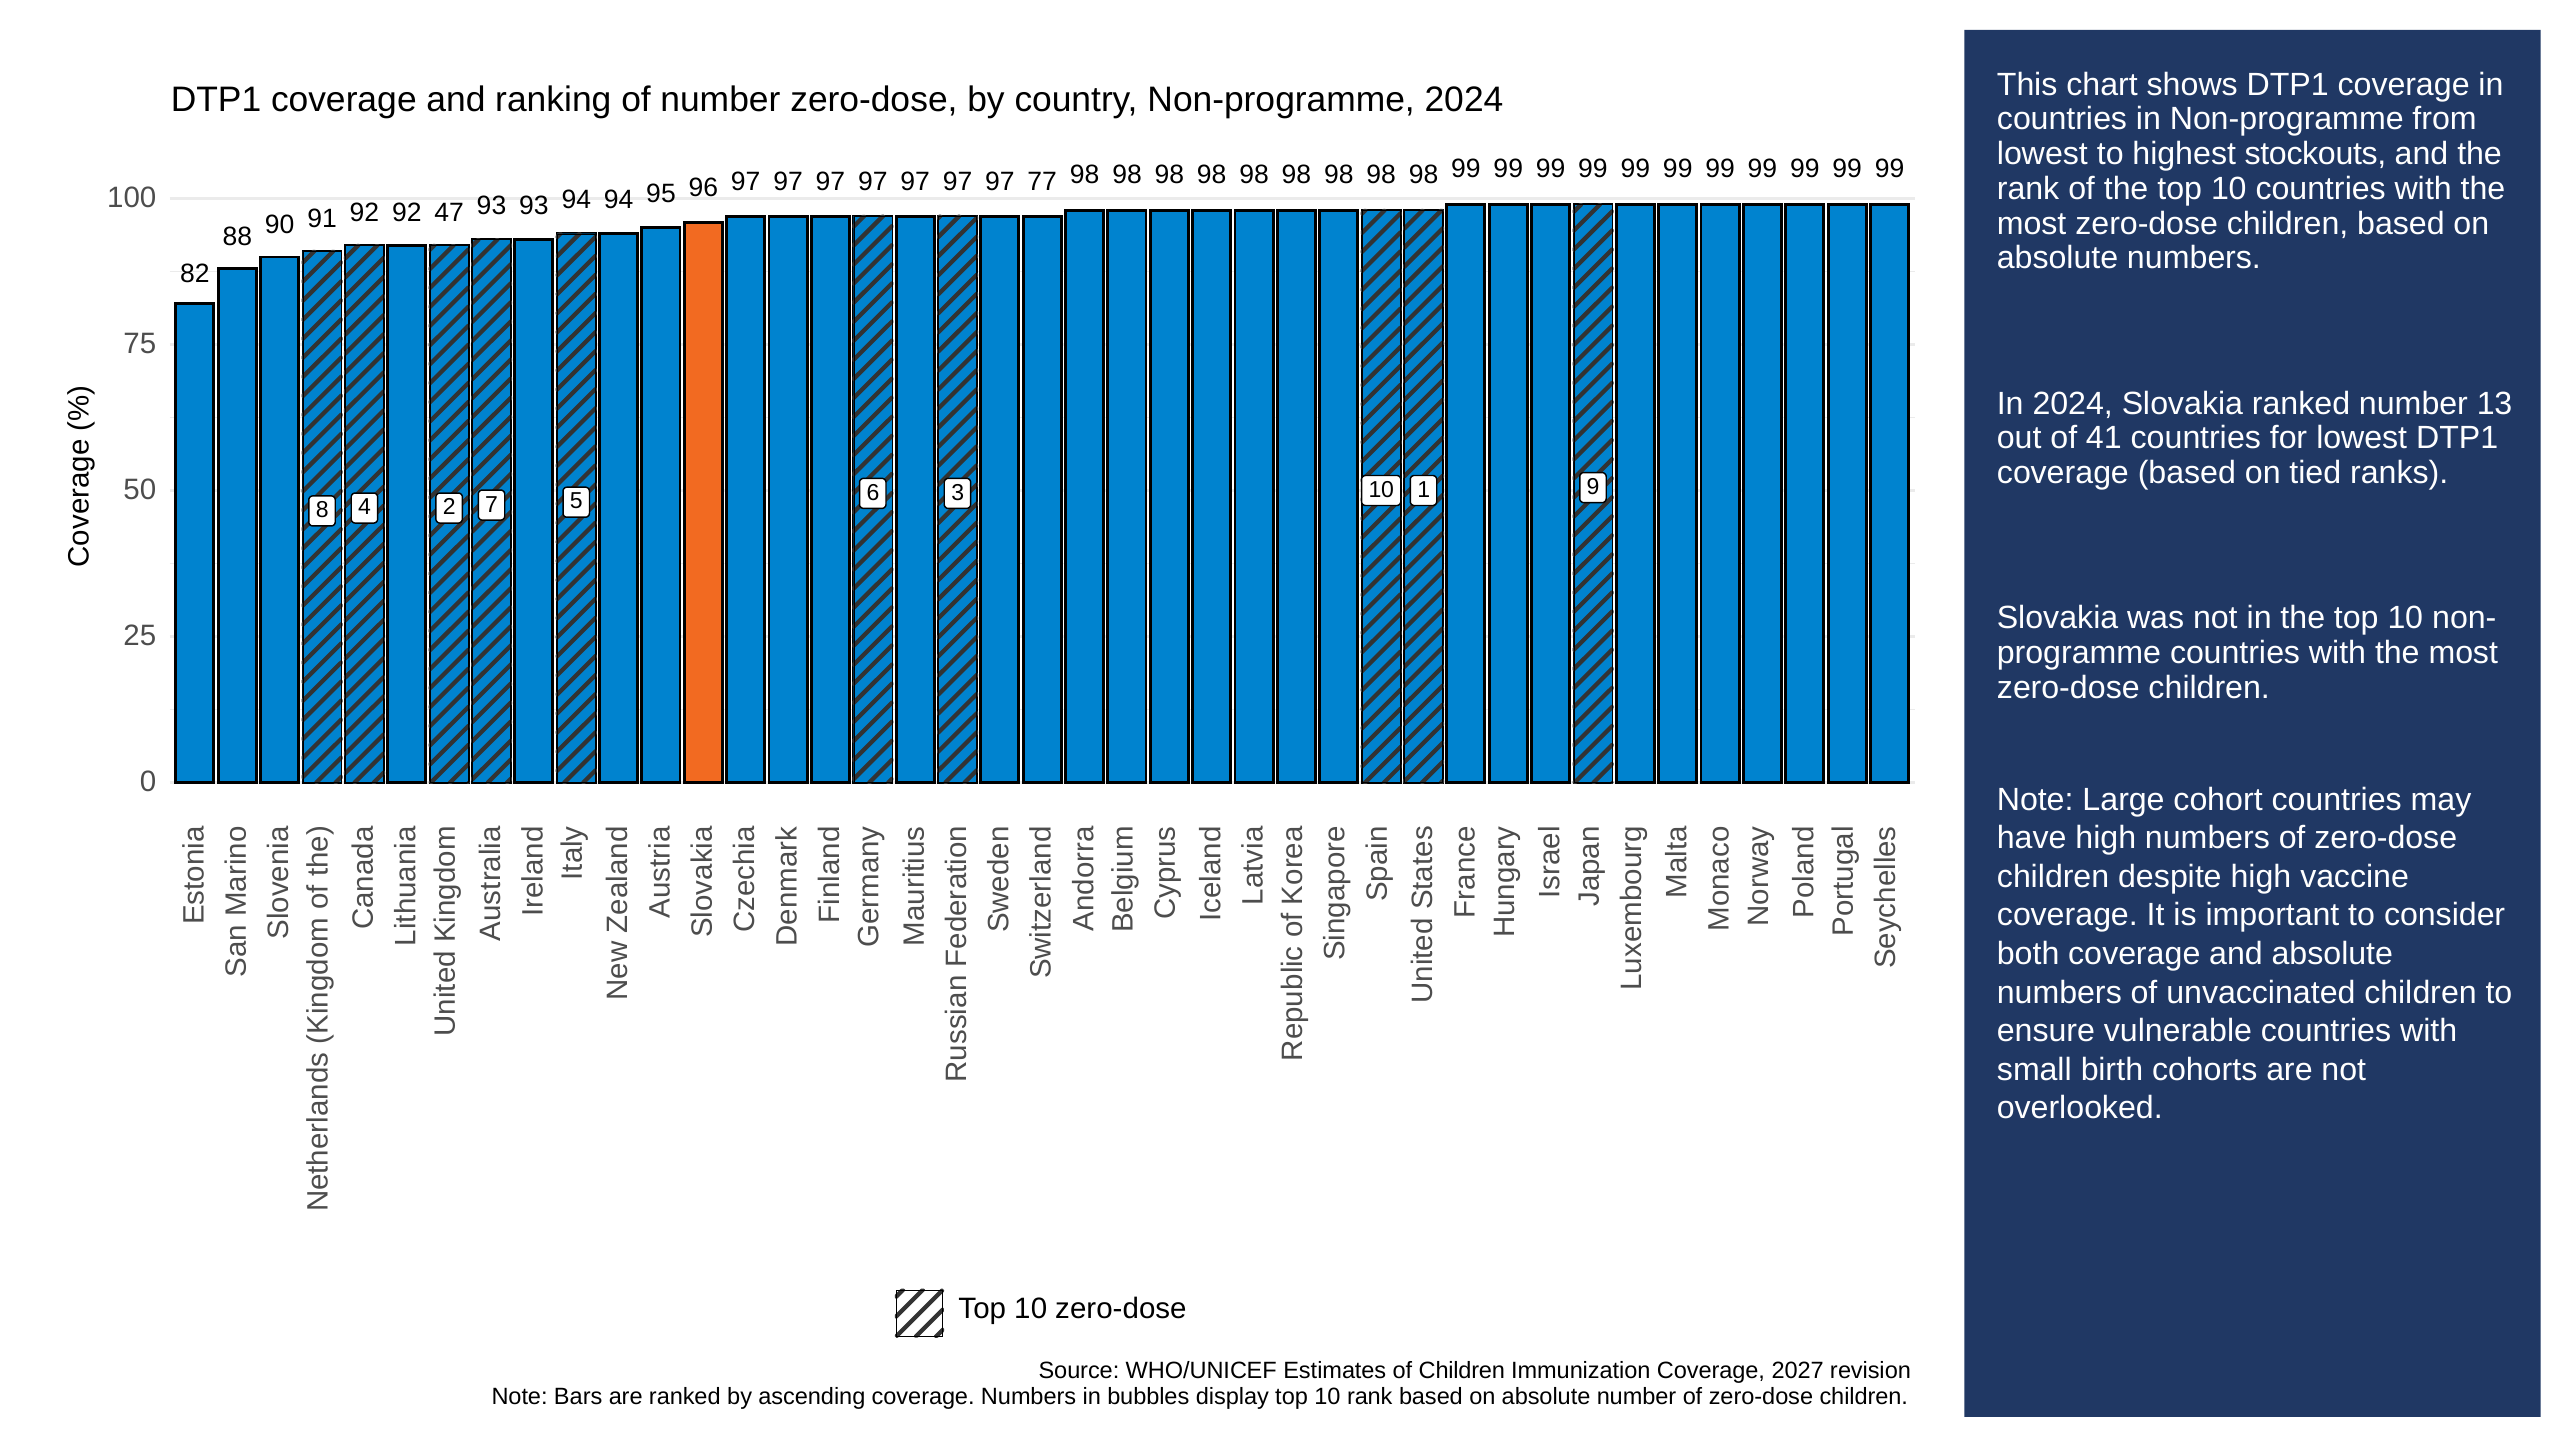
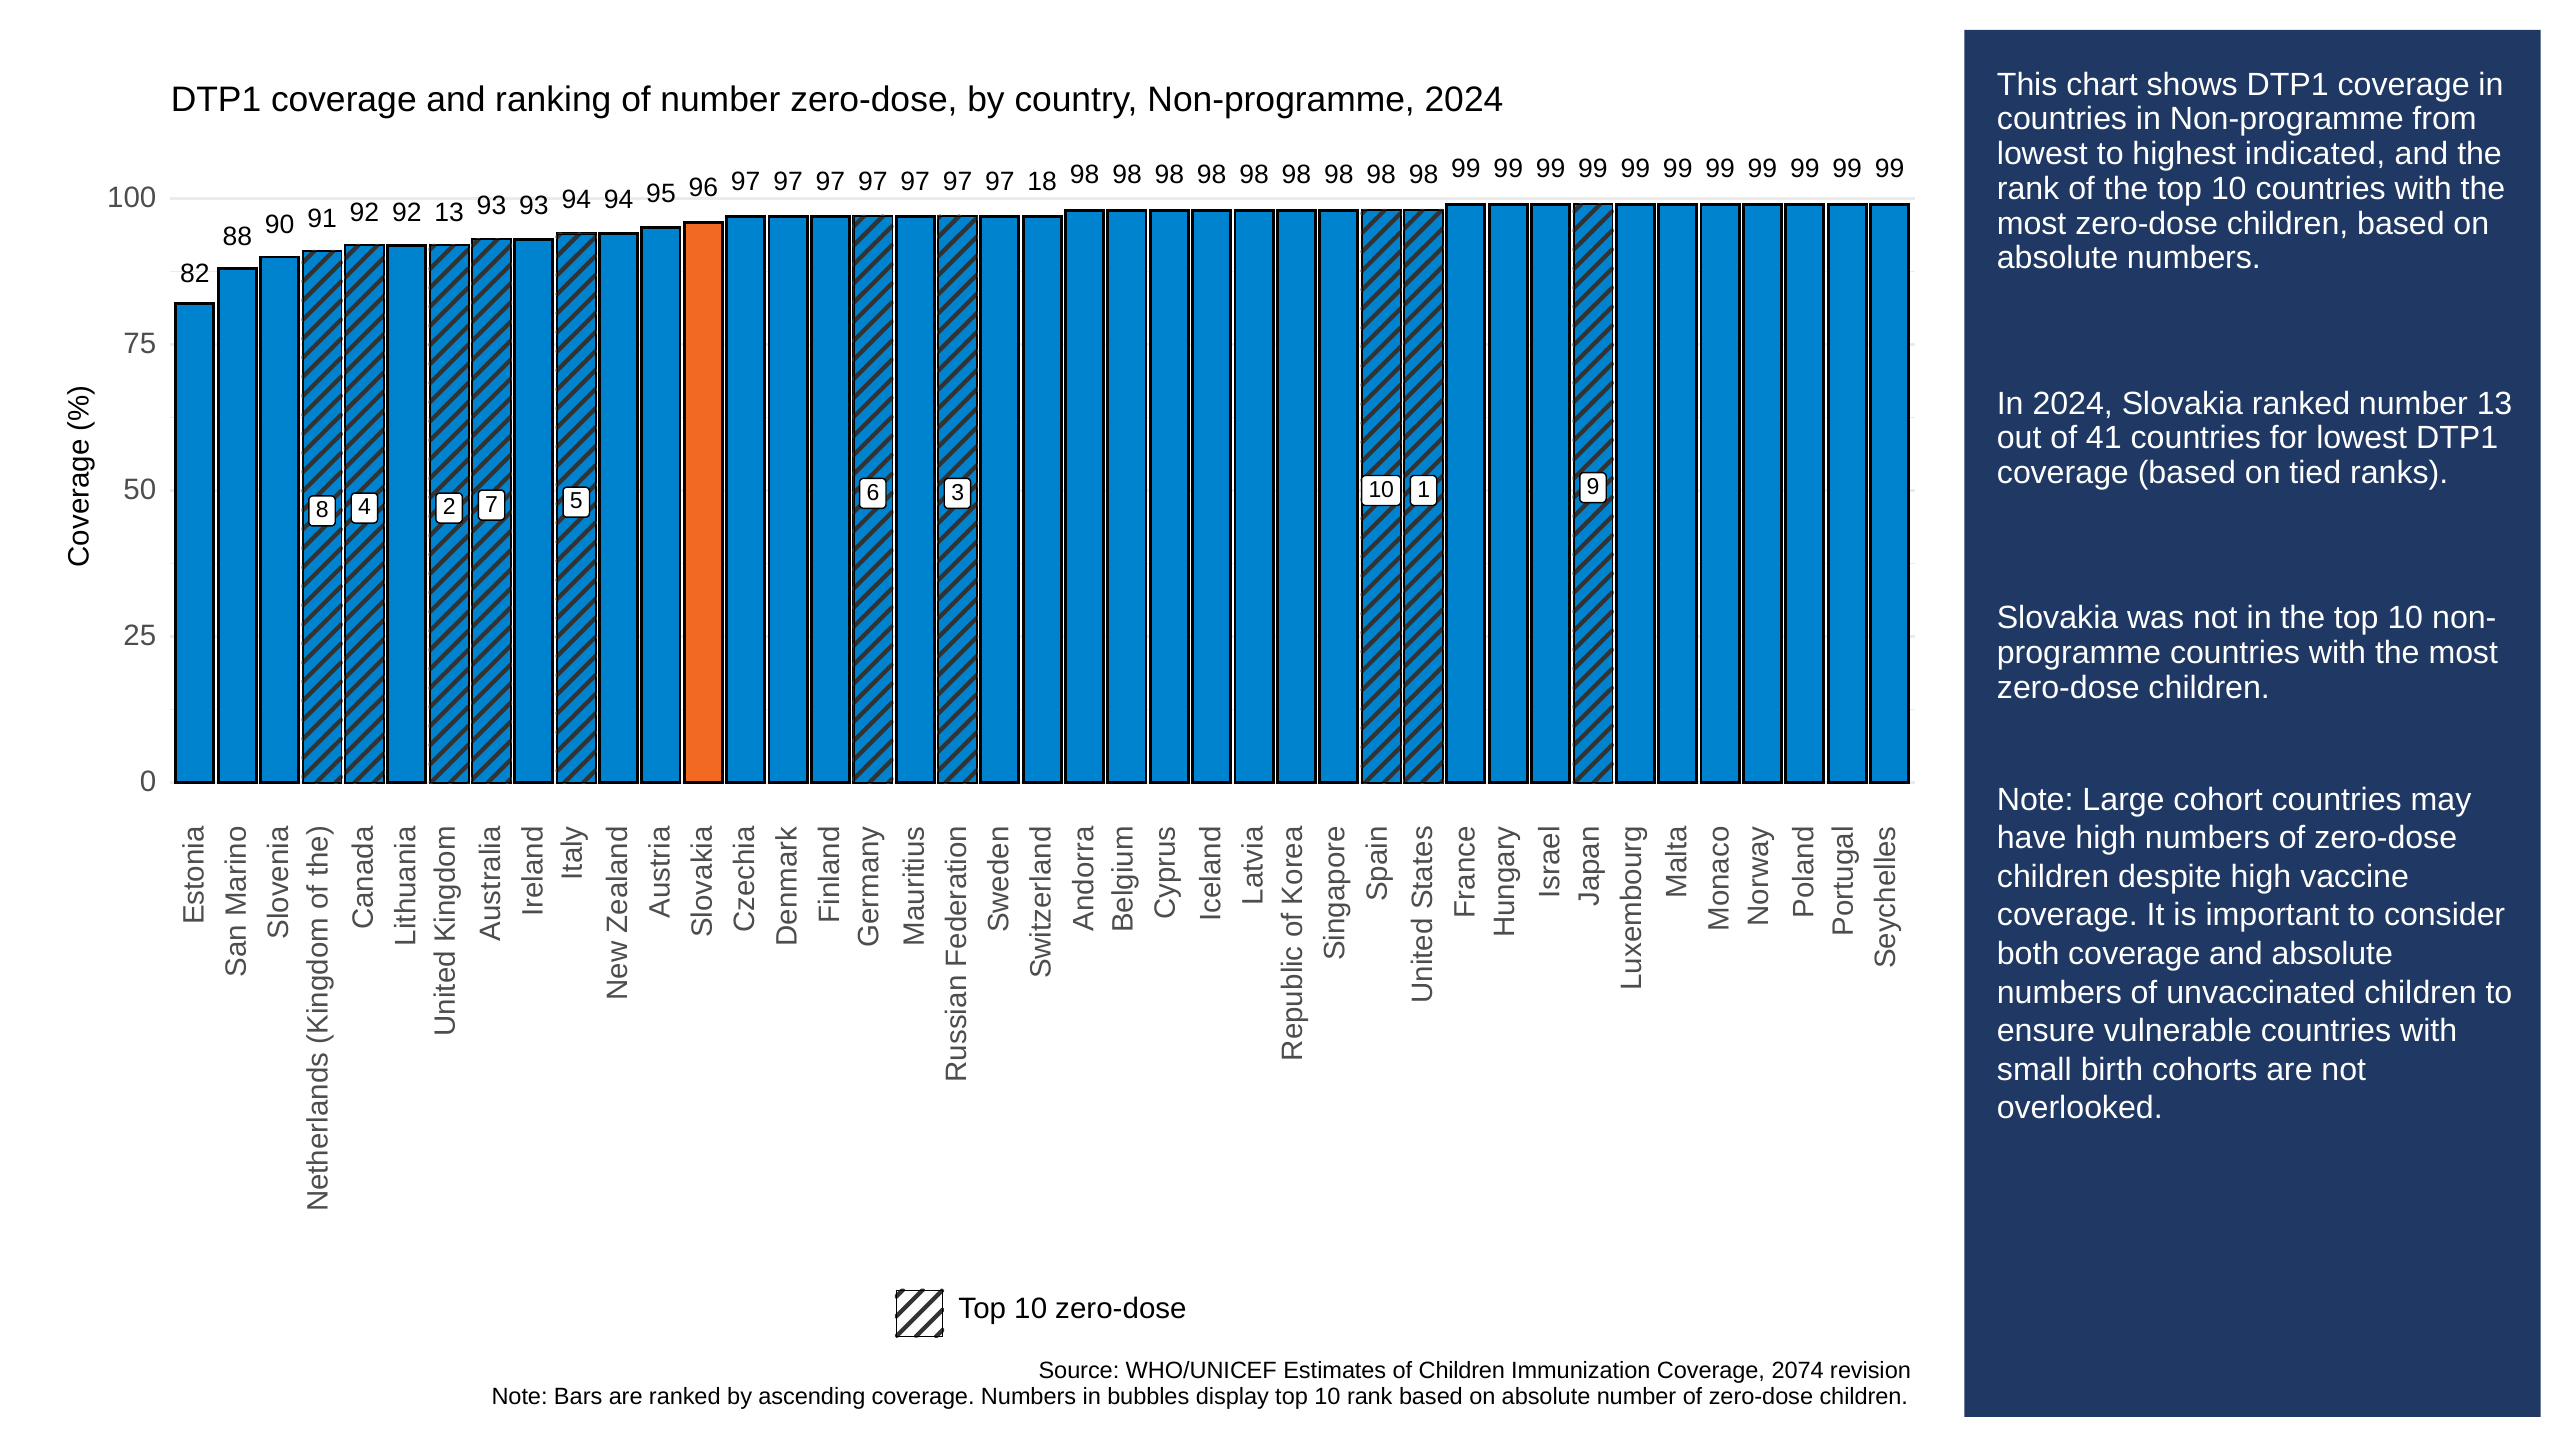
stockouts: stockouts -> indicated
77: 77 -> 18
91 47: 47 -> 13
2027: 2027 -> 2074
